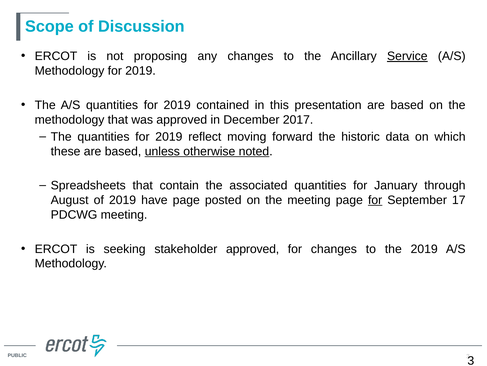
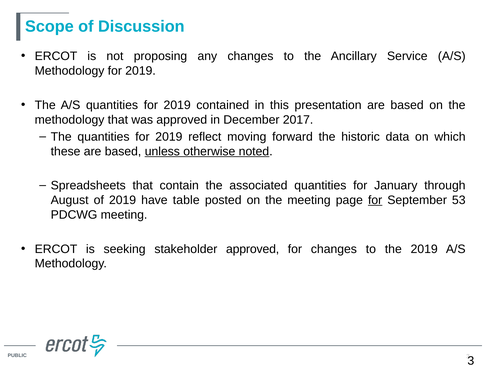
Service underline: present -> none
have page: page -> table
17: 17 -> 53
